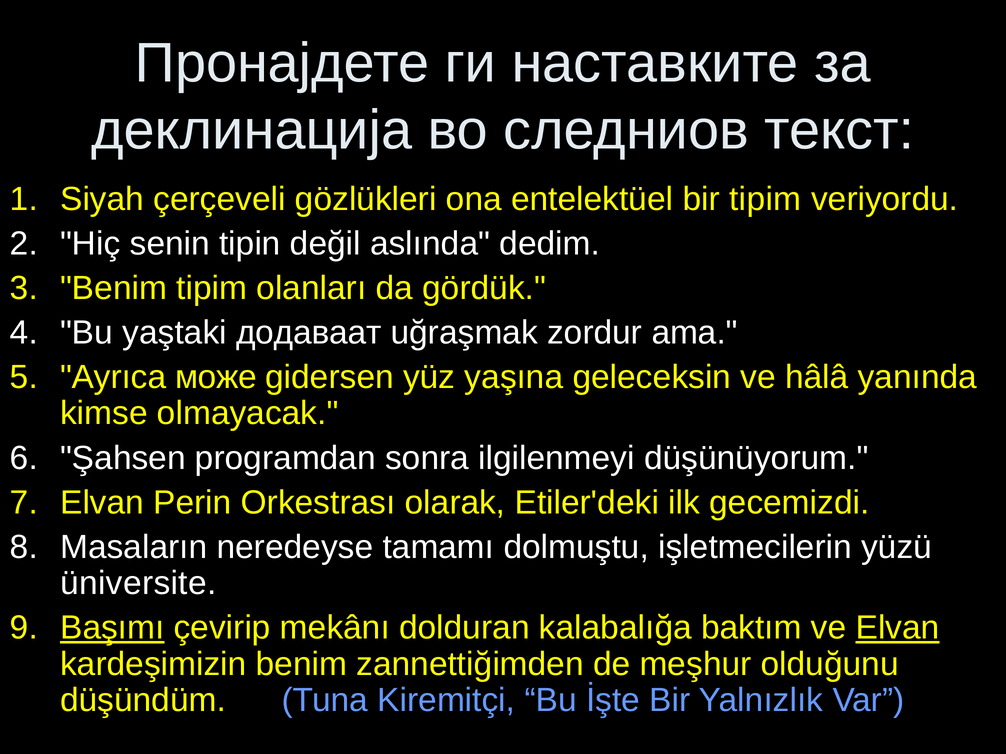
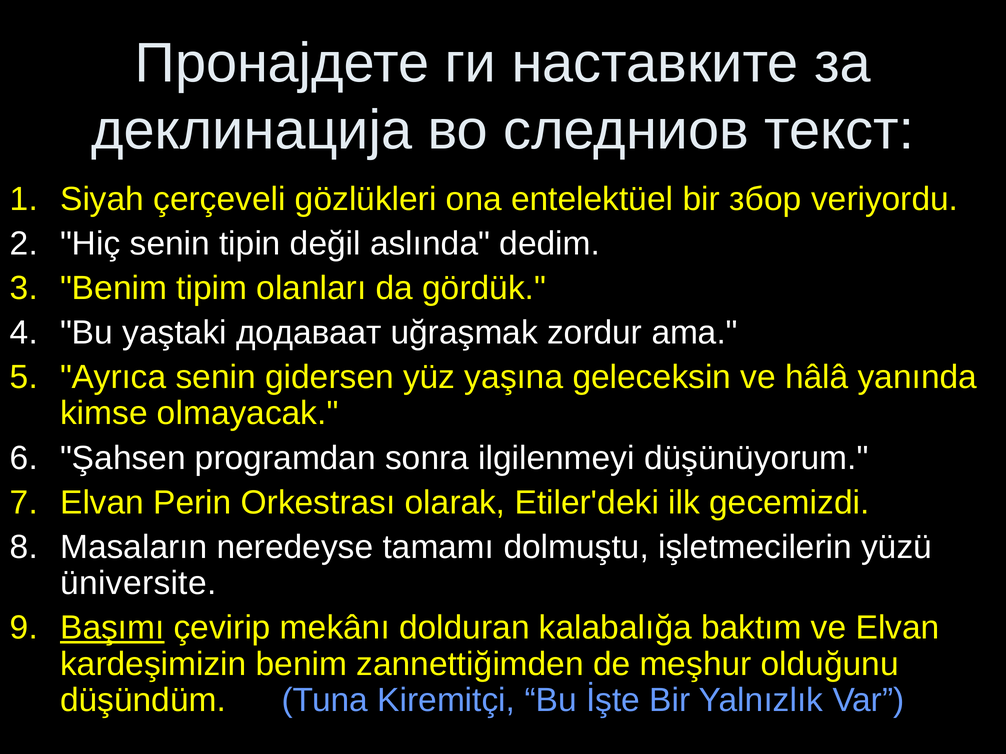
bir tipim: tipim -> збор
Ayrıca може: може -> senin
Elvan at (898, 628) underline: present -> none
